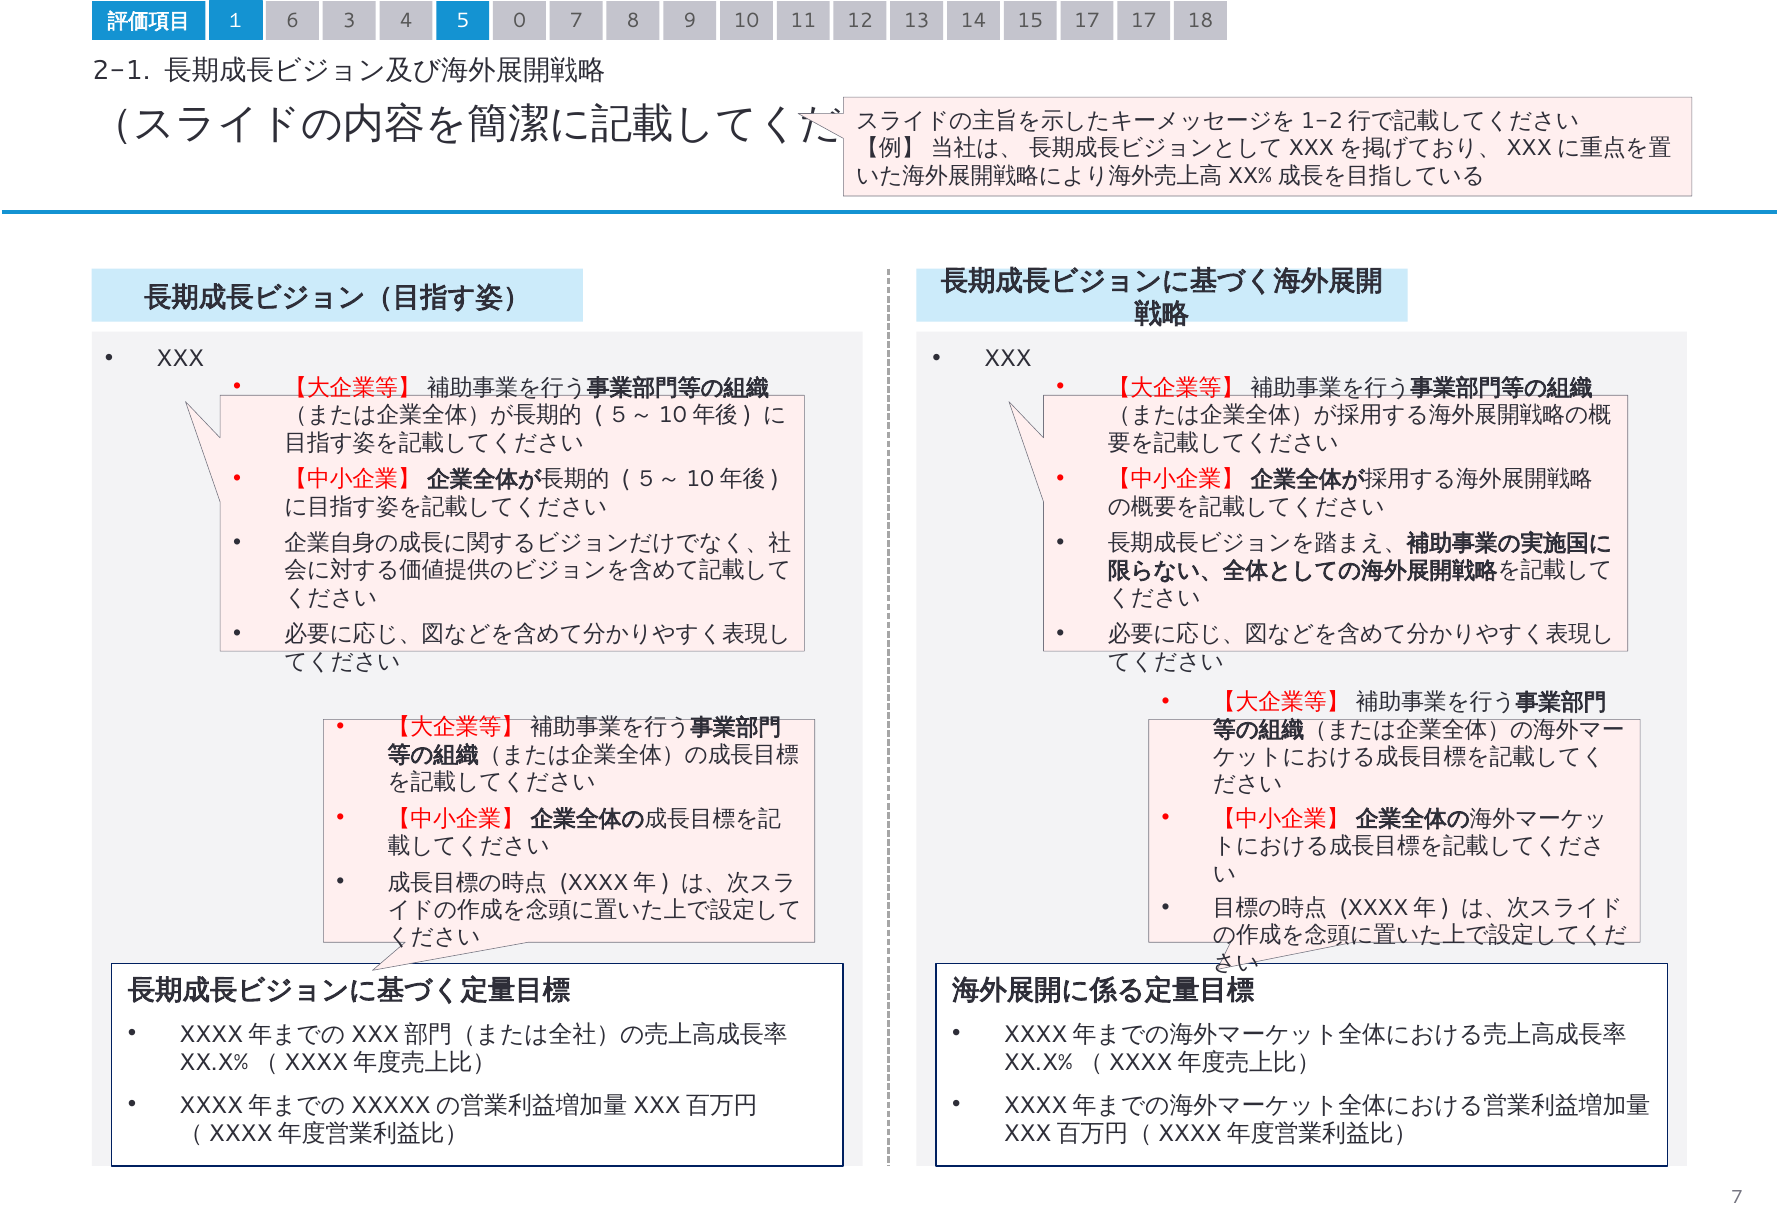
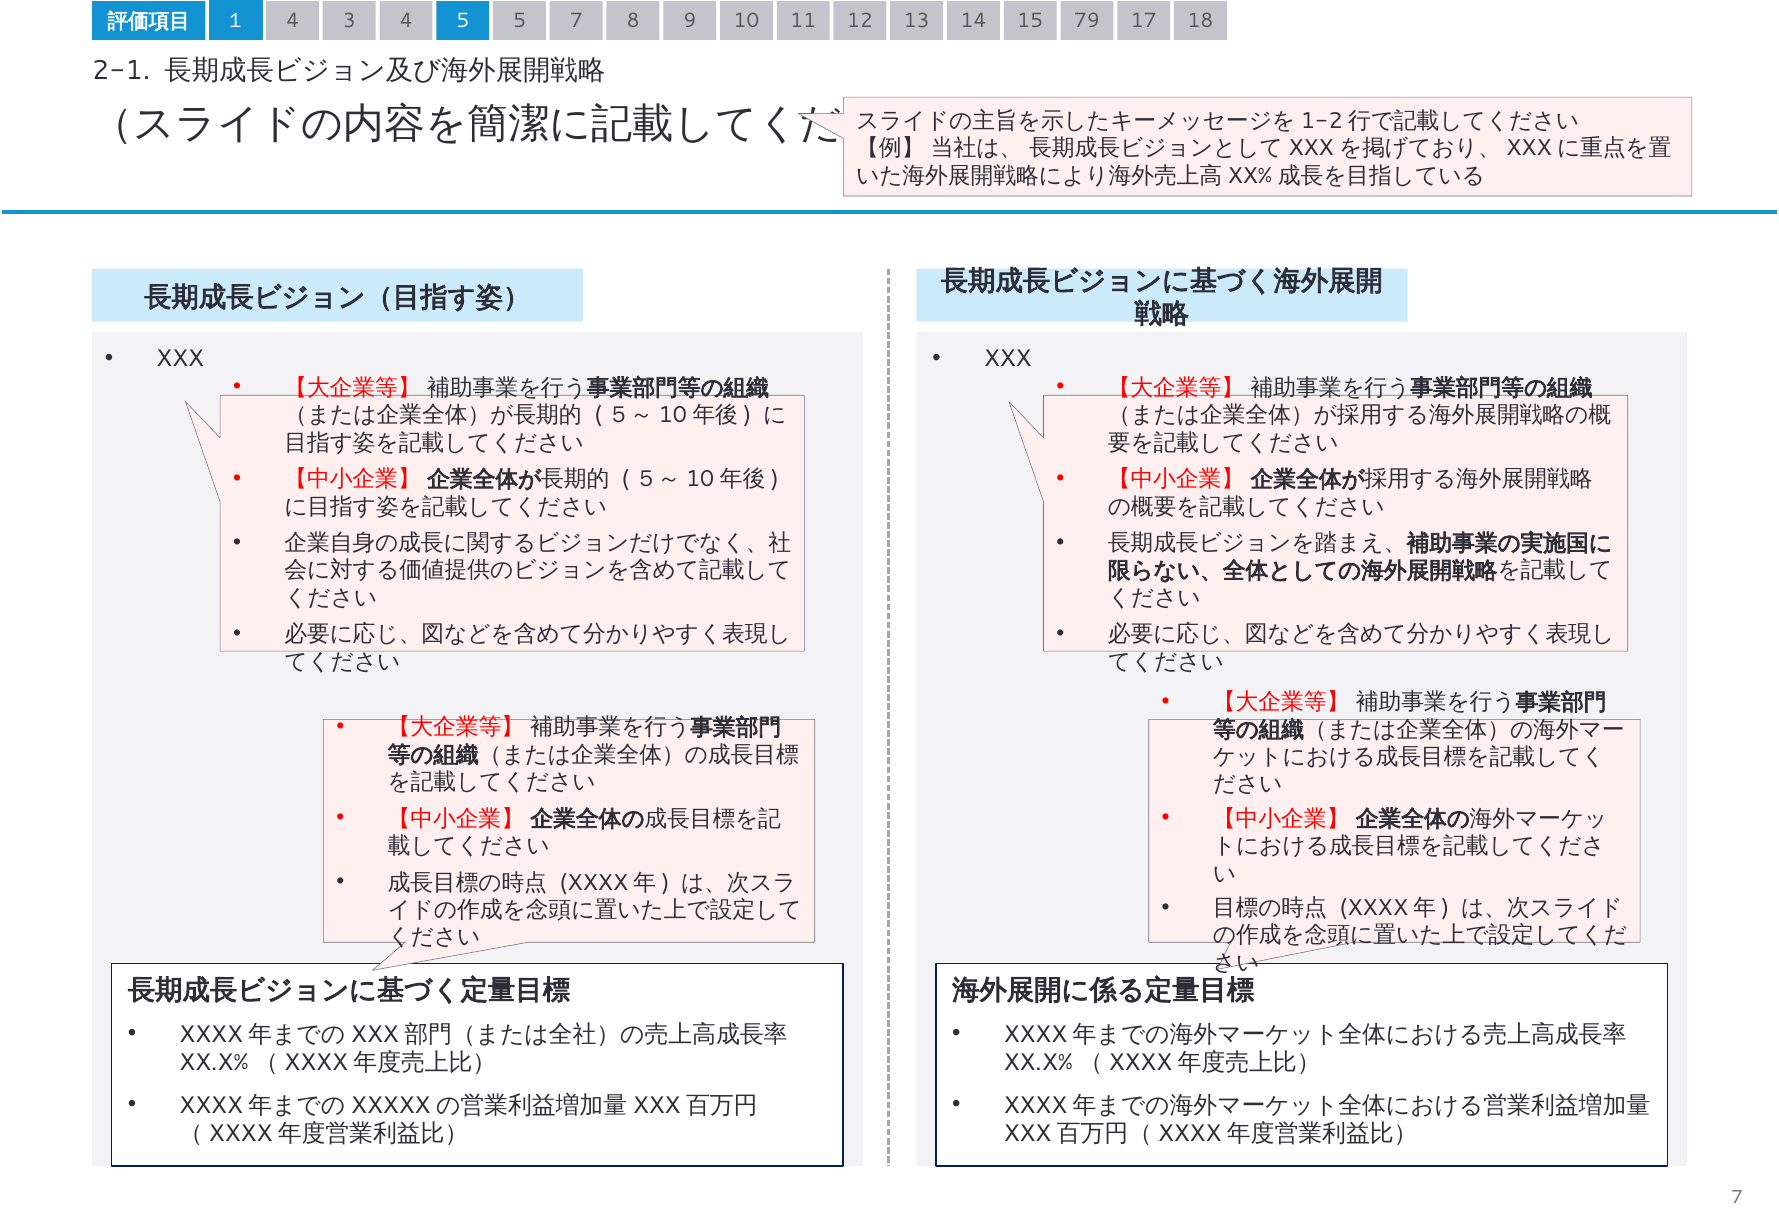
１ 6: 6 -> 4
5 0: 0 -> 5
15 17: 17 -> 79
